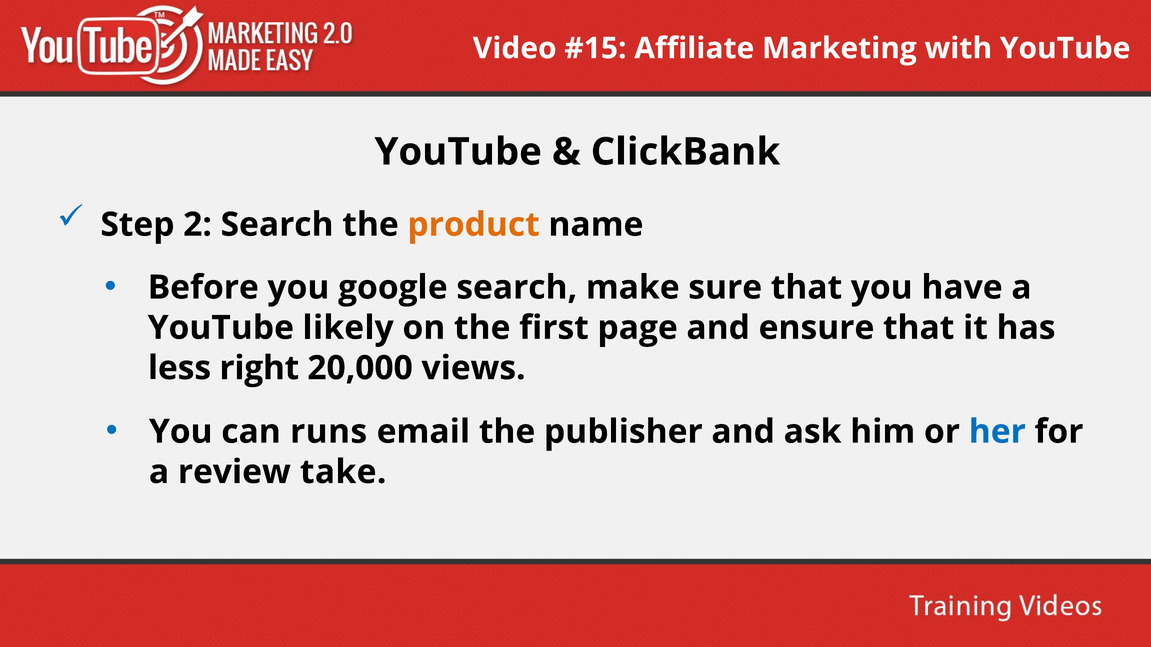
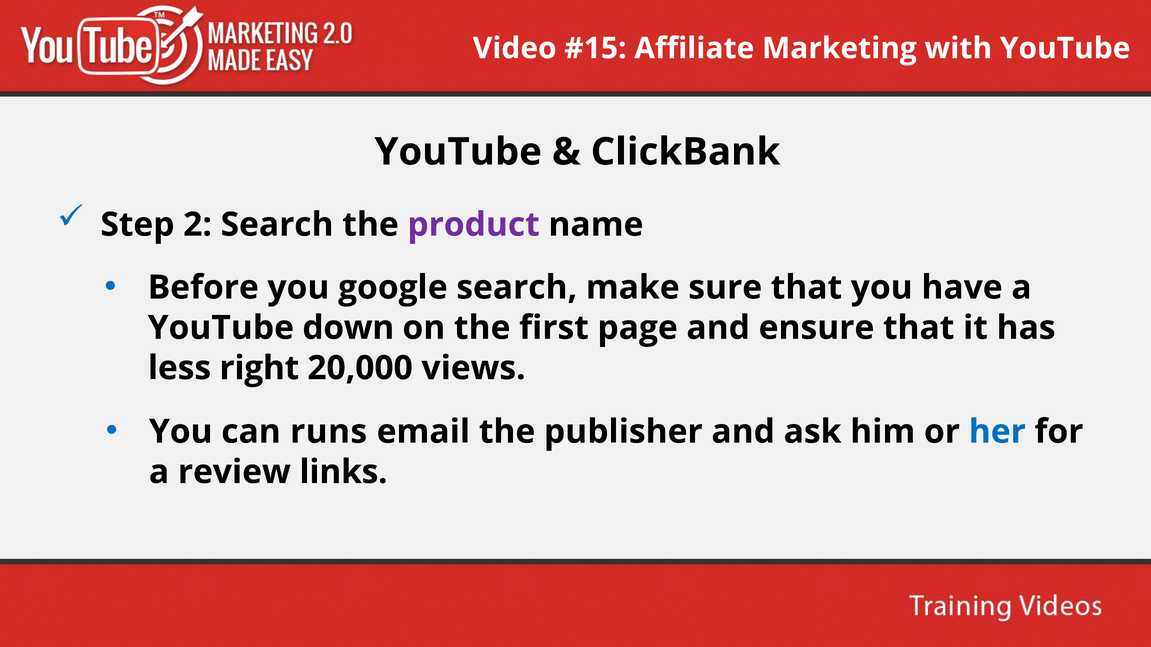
product colour: orange -> purple
likely: likely -> down
take: take -> links
